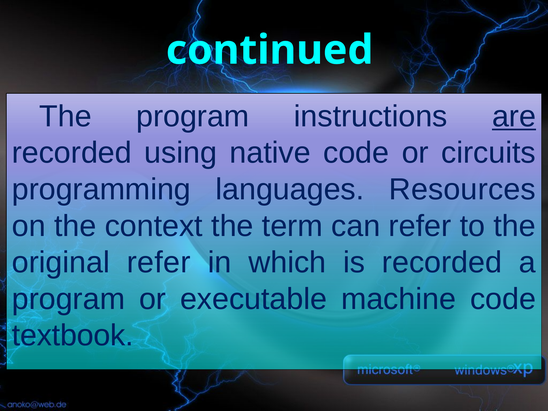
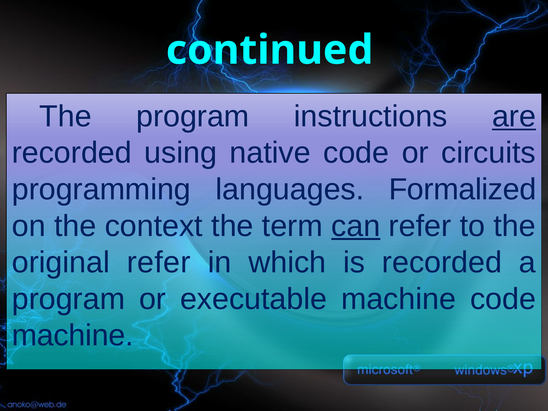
Resources: Resources -> Formalized
can underline: none -> present
textbook at (73, 336): textbook -> machine
